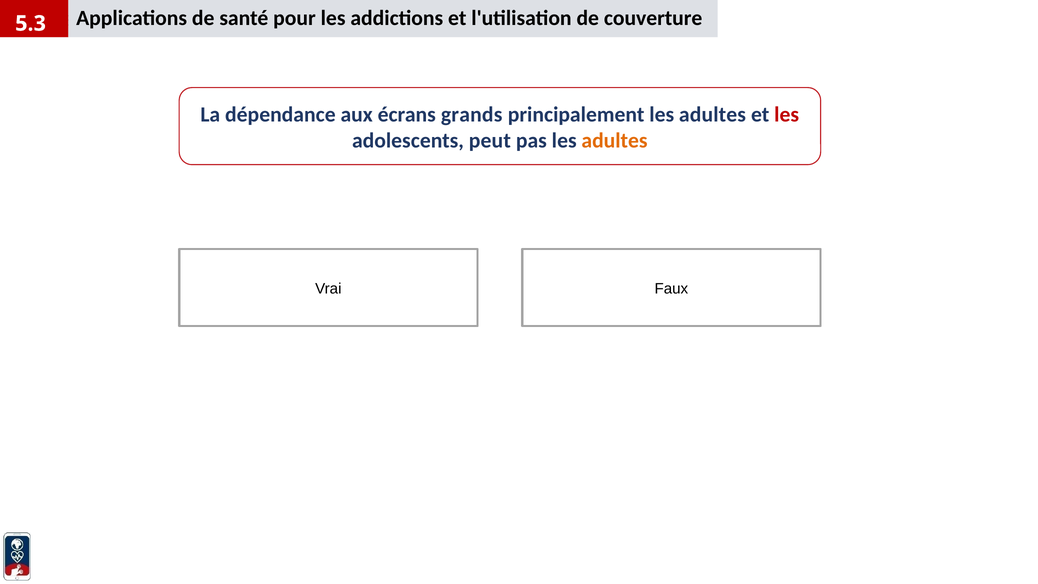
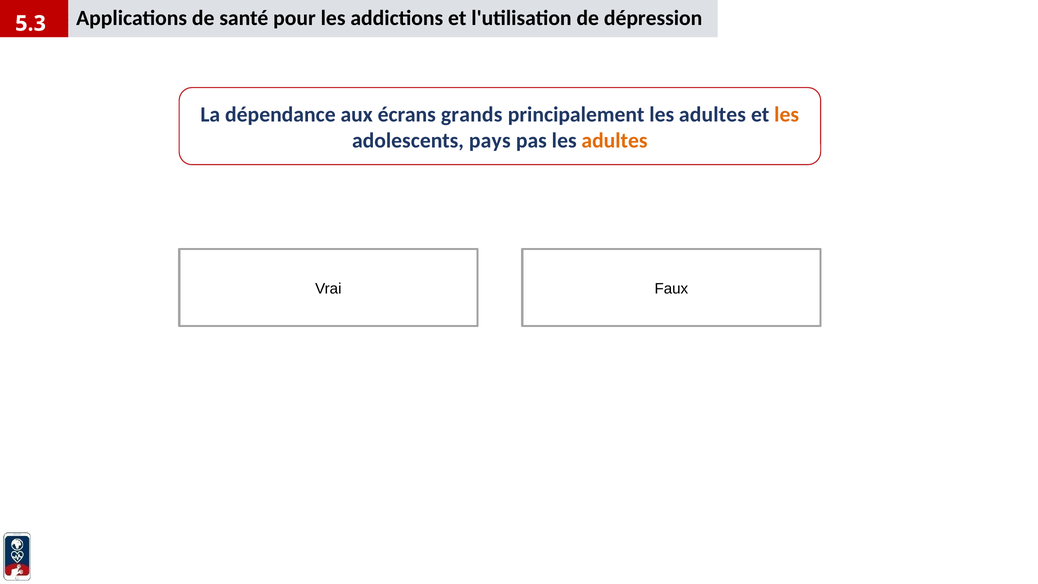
couverture: couverture -> dépression
les at (787, 115) colour: red -> orange
peut: peut -> pays
